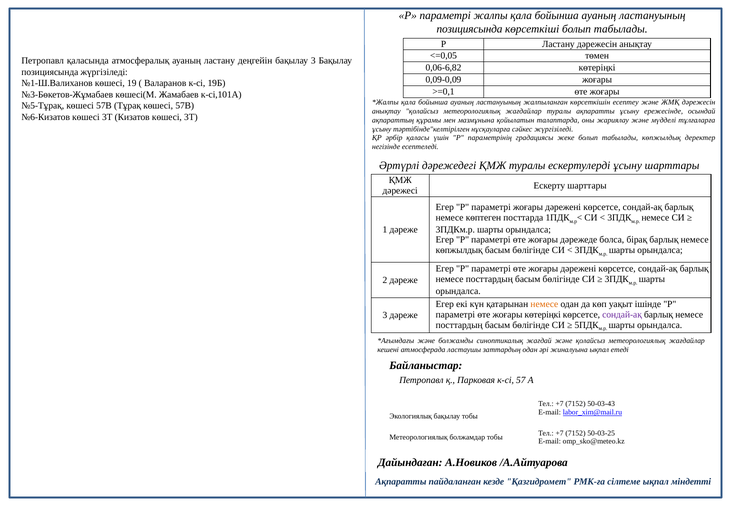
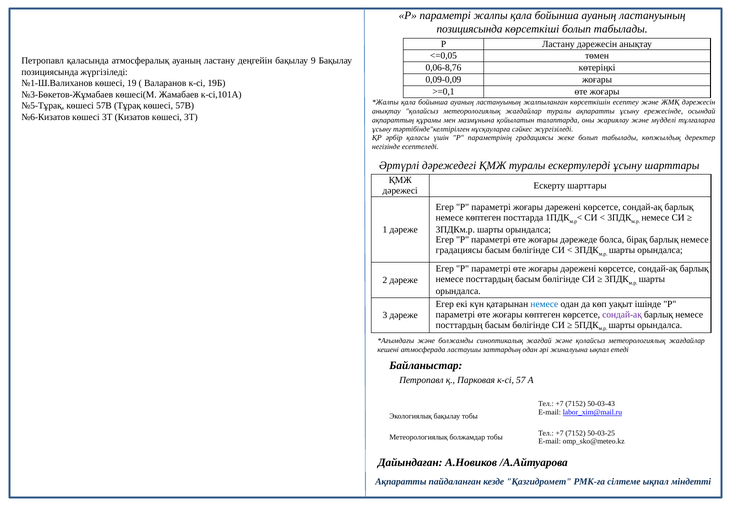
бақылау 3: 3 -> 9
0,06-6,82: 0,06-6,82 -> 0,06-8,76
көпжылдық at (459, 250): көпжылдық -> градациясы
немесе at (544, 304) colour: orange -> blue
жоғары көтеріңкі: көтеріңкі -> көптеген
